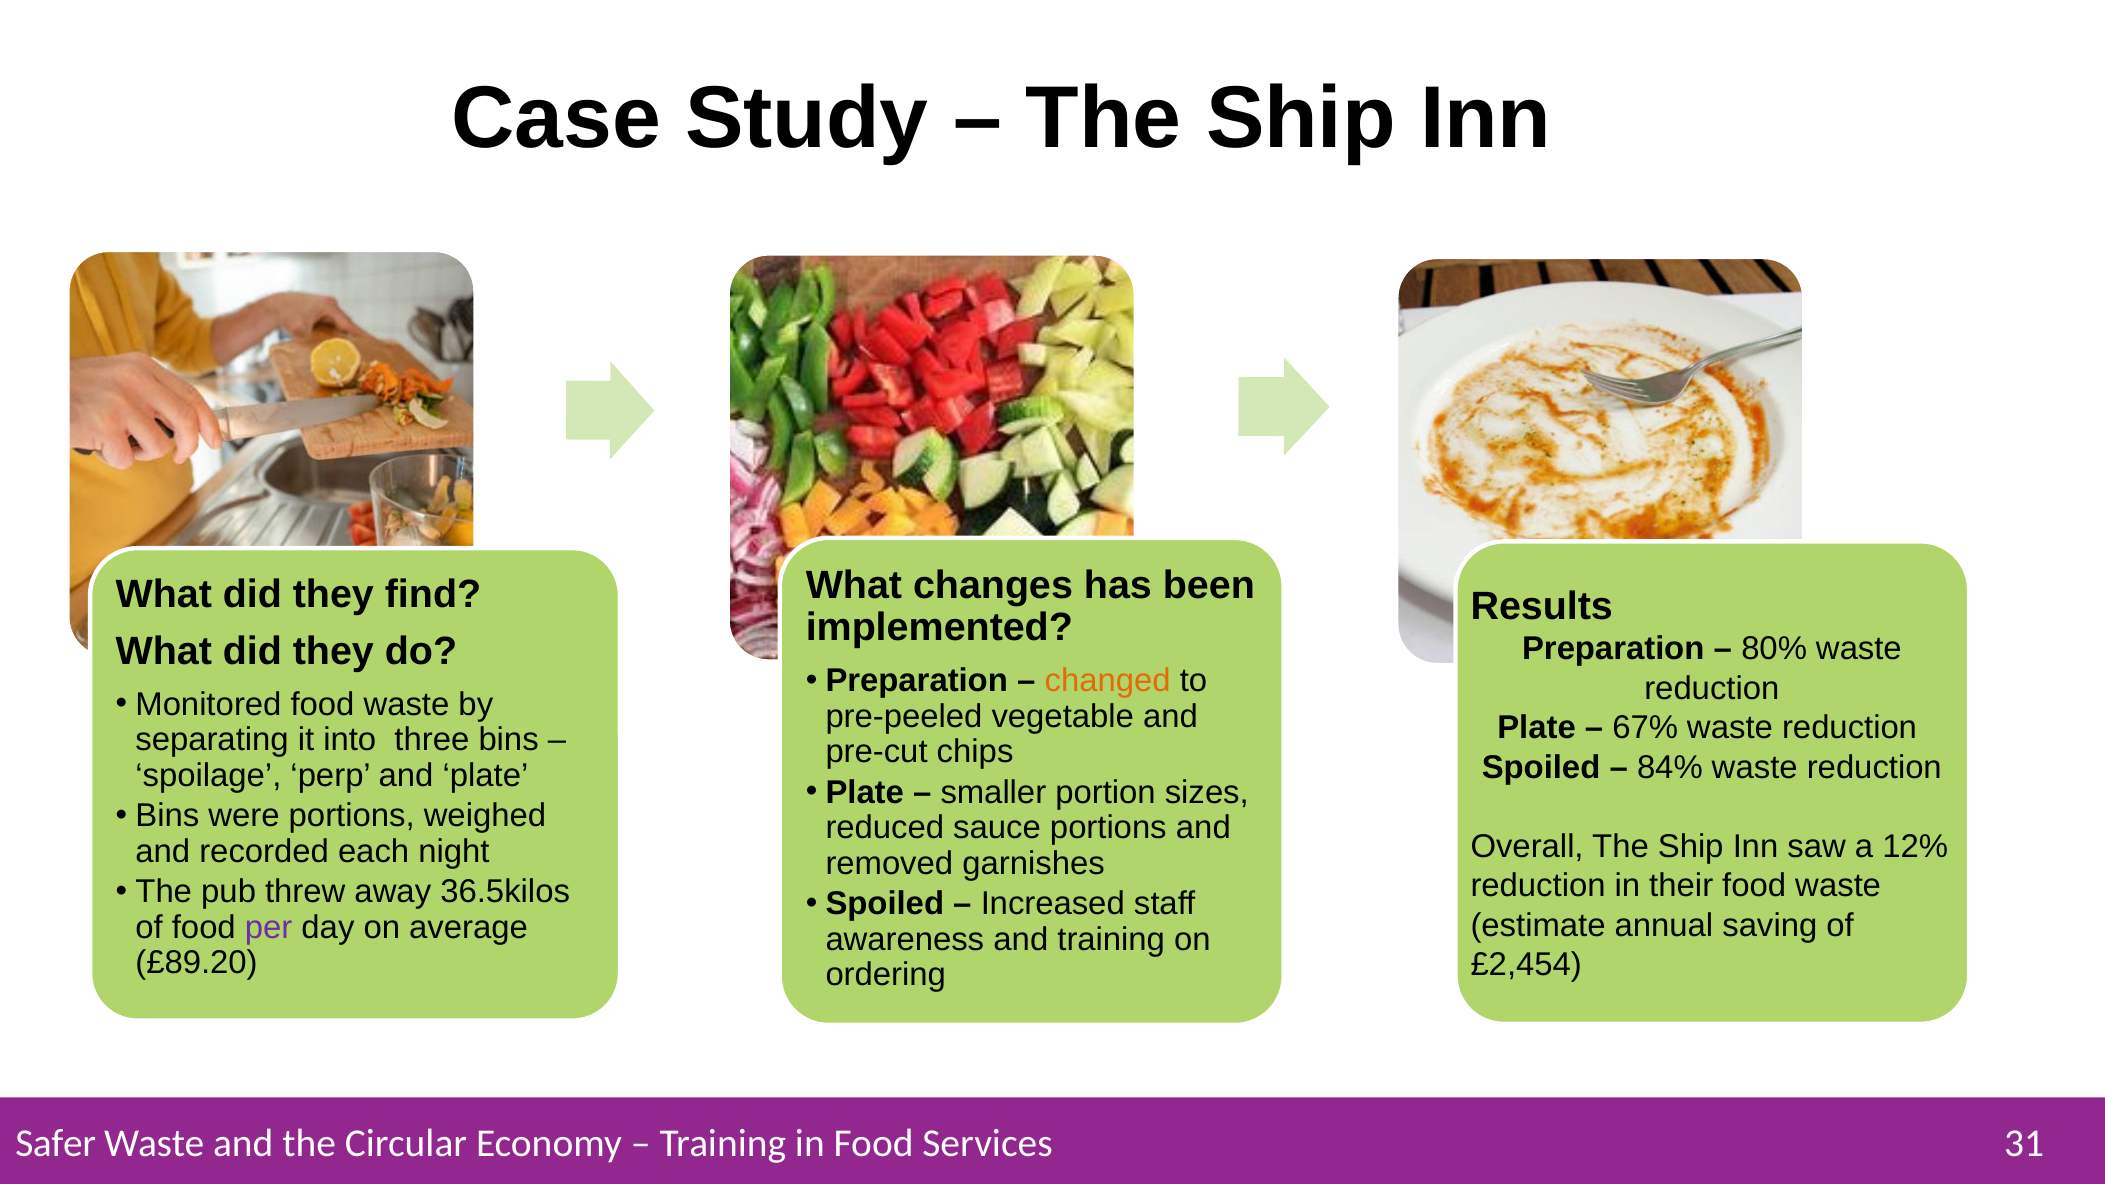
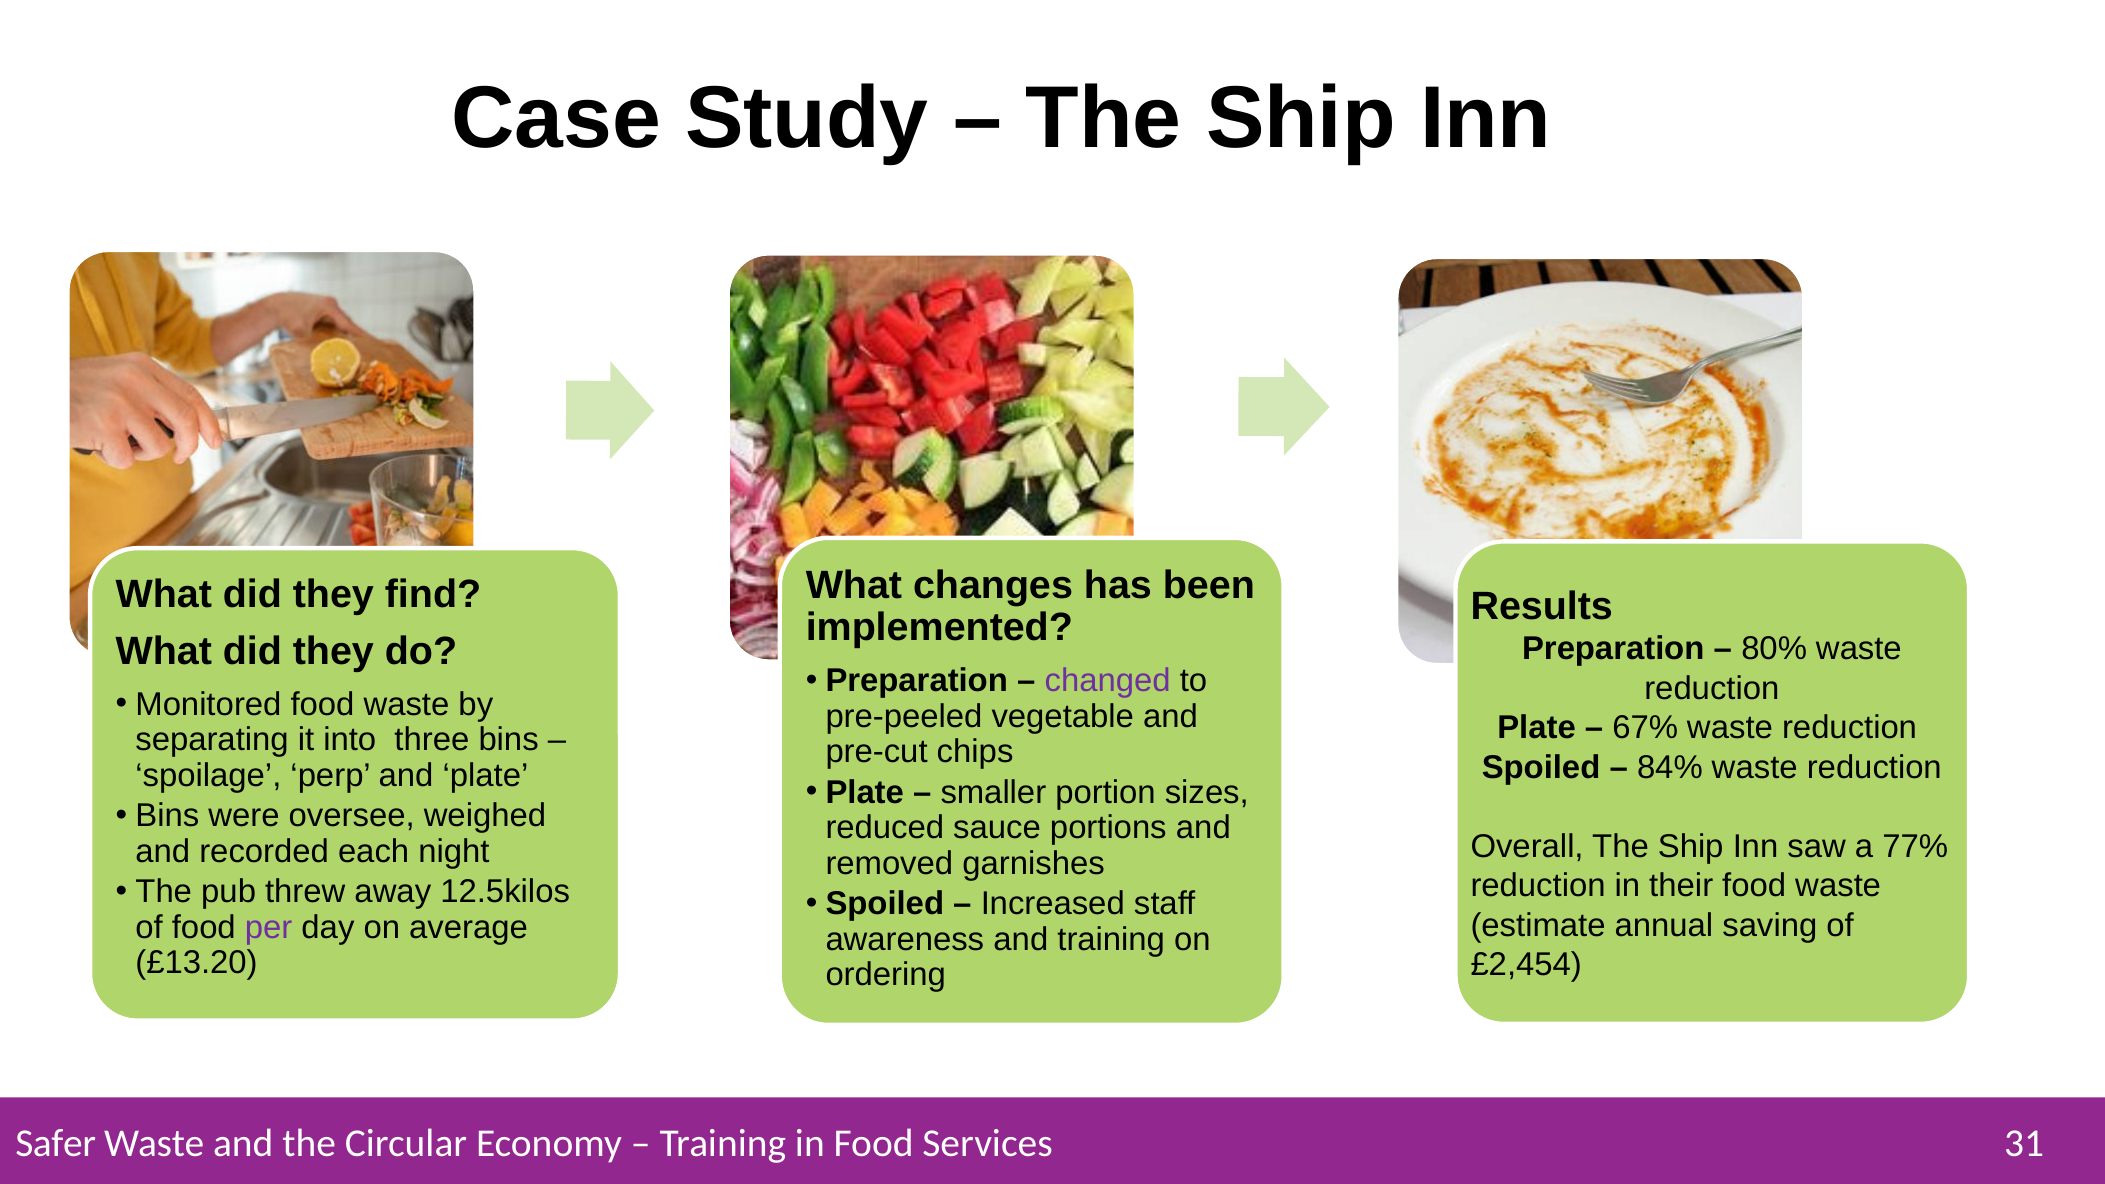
changed colour: orange -> purple
were portions: portions -> oversee
12%: 12% -> 77%
36.5kilos: 36.5kilos -> 12.5kilos
£89.20: £89.20 -> £13.20
